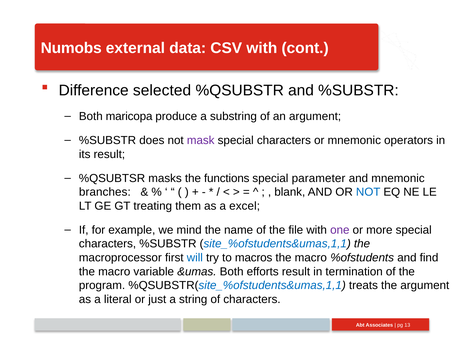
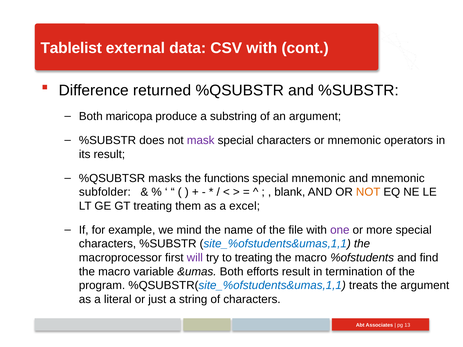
Numobs: Numobs -> Tablelist
selected: selected -> returned
special parameter: parameter -> mnemonic
branches: branches -> subfolder
NOT at (368, 192) colour: blue -> orange
will colour: blue -> purple
to macros: macros -> treating
